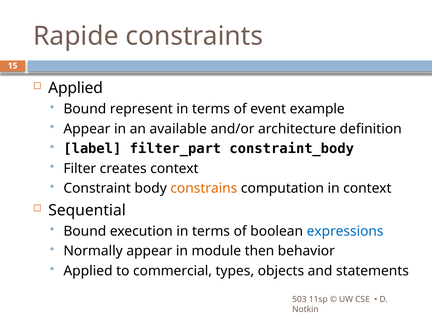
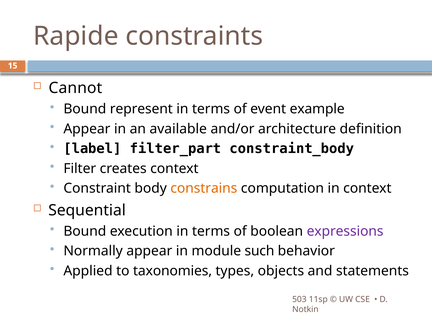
Applied at (76, 88): Applied -> Cannot
expressions colour: blue -> purple
then: then -> such
commercial: commercial -> taxonomies
